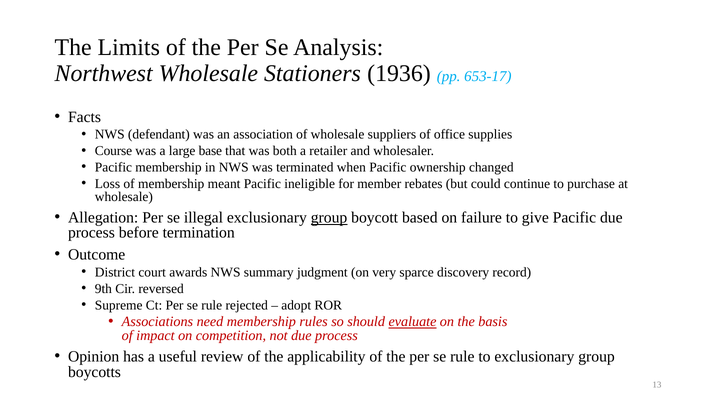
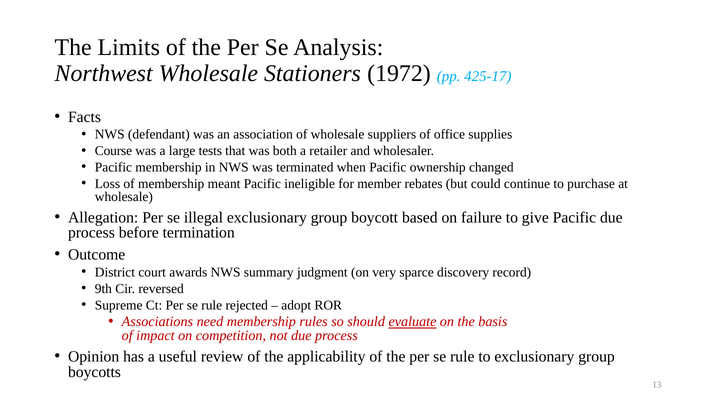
1936: 1936 -> 1972
653-17: 653-17 -> 425-17
base: base -> tests
group at (329, 217) underline: present -> none
